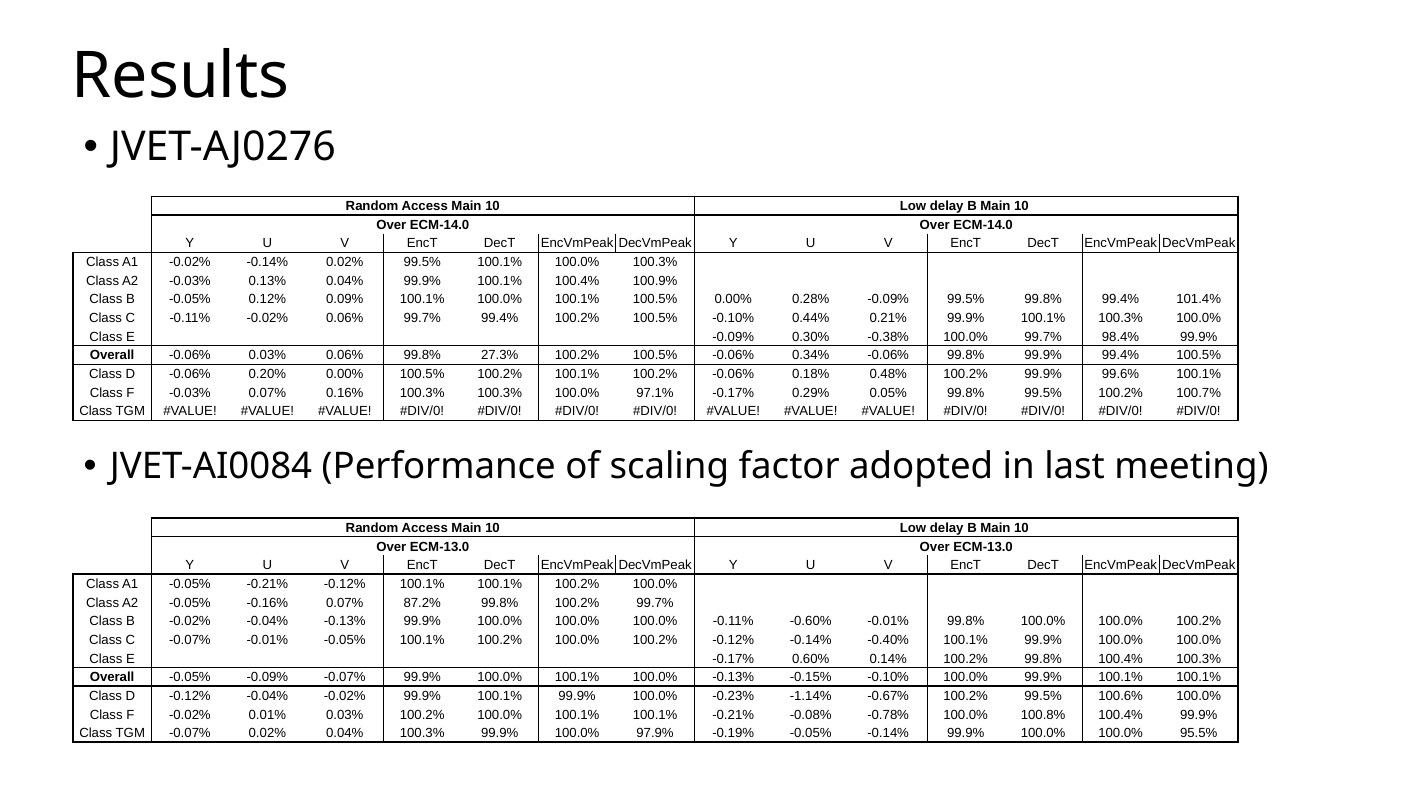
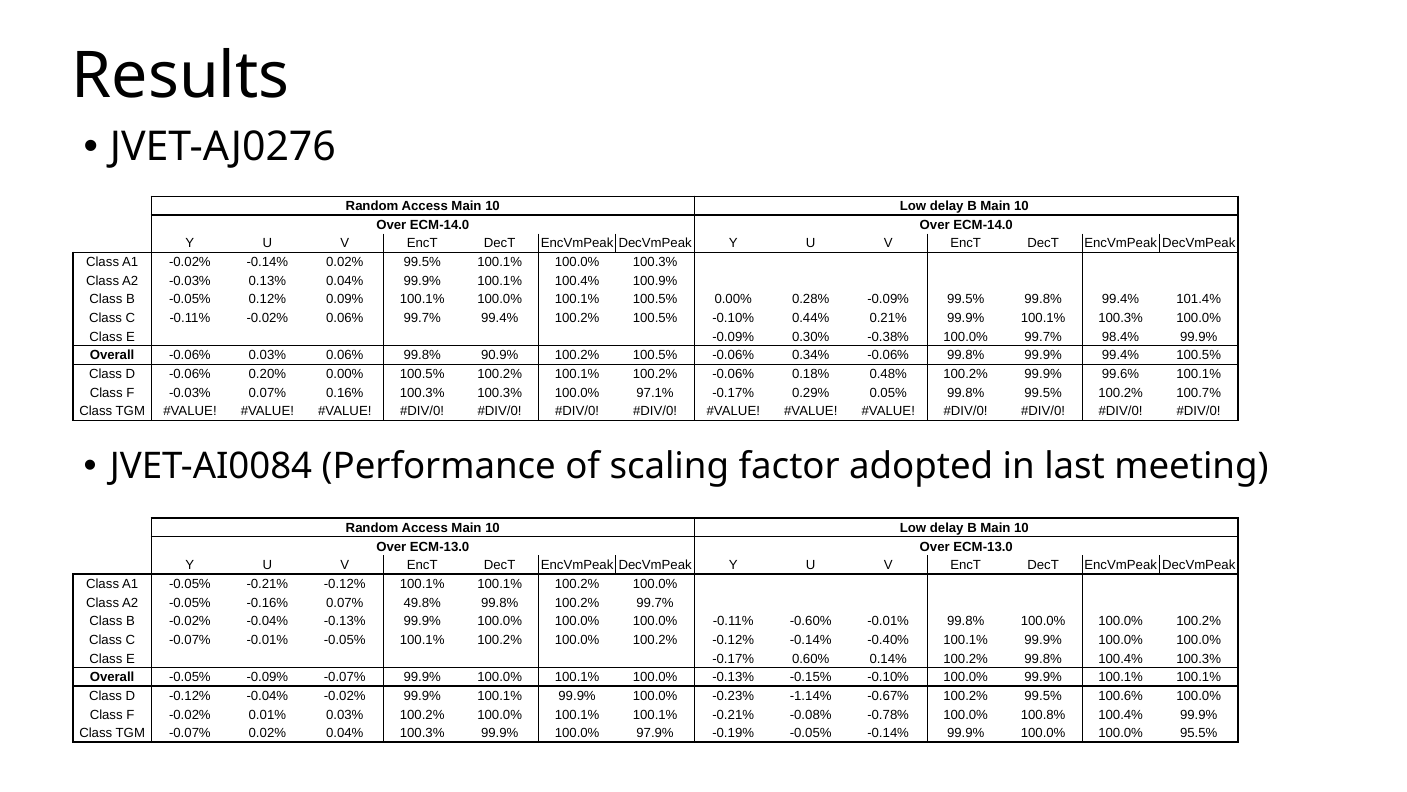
27.3%: 27.3% -> 90.9%
87.2%: 87.2% -> 49.8%
